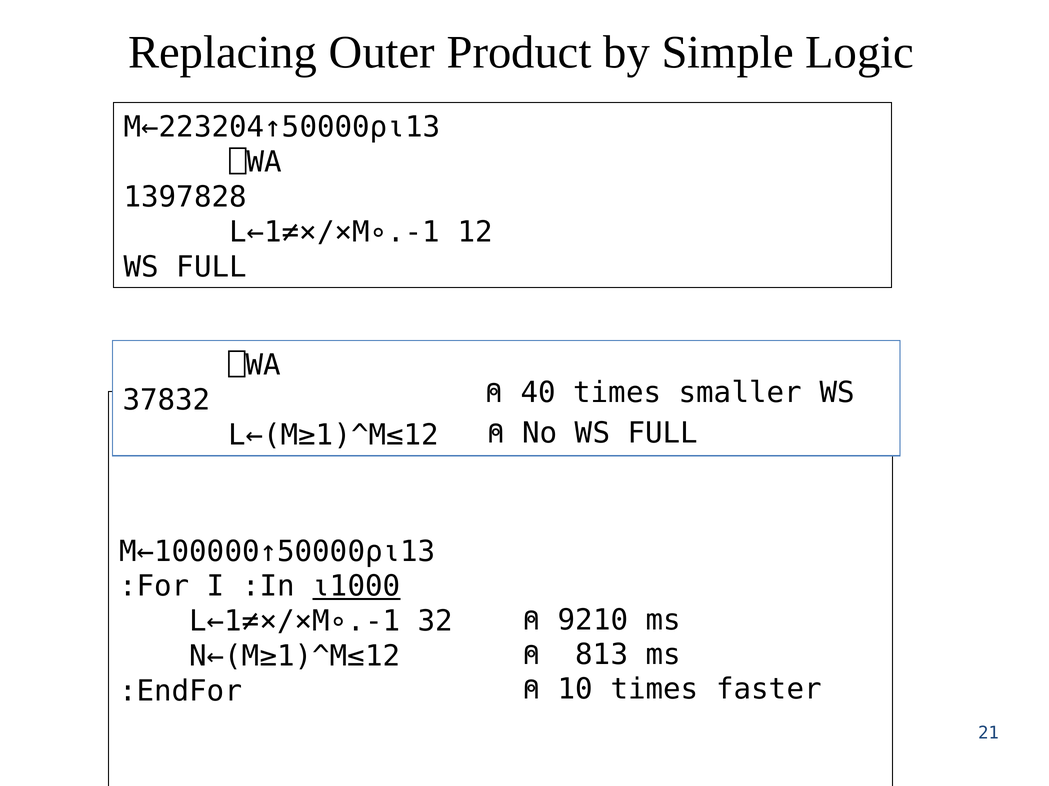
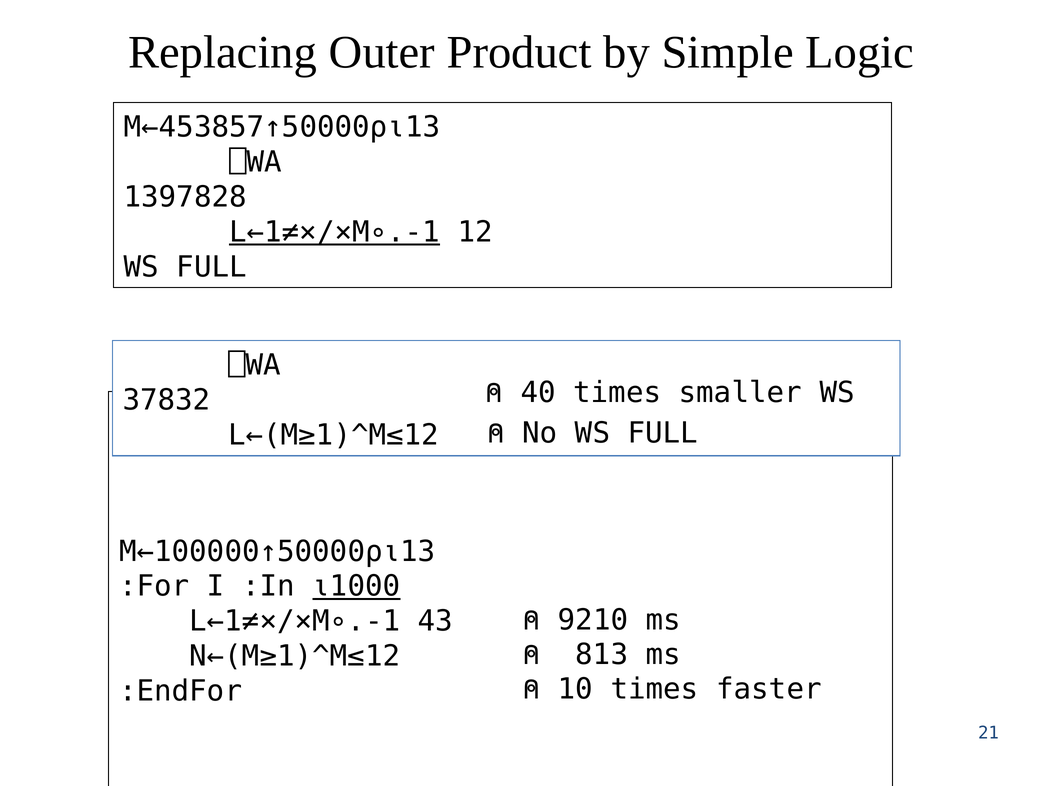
M←223204↑50000⍴⍳13: M←223204↑50000⍴⍳13 -> M←453857↑50000⍴⍳13
L←1≠×/×M∘.-1 at (335, 232) underline: none -> present
32: 32 -> 43
